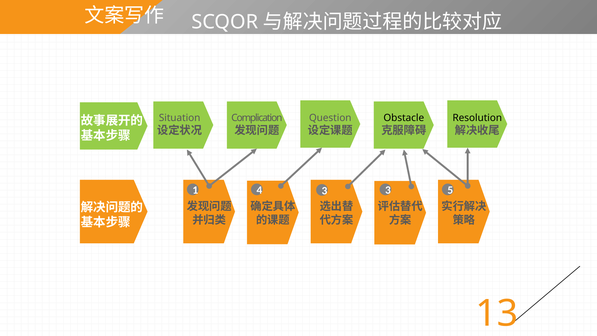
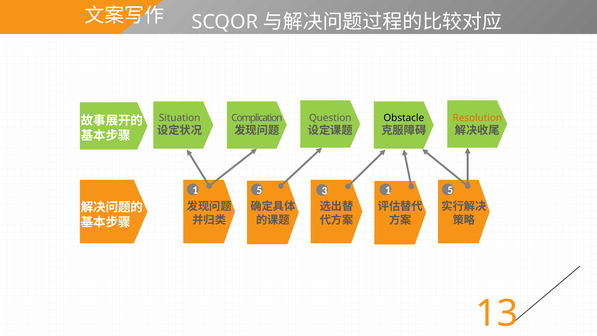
Resolution colour: black -> orange
4 at (259, 190): 4 -> 5
3 3: 3 -> 1
